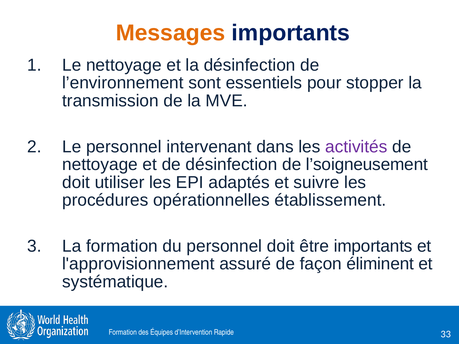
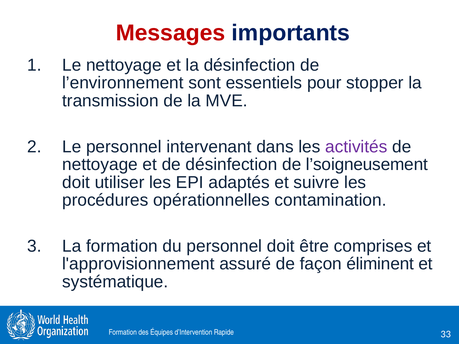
Messages colour: orange -> red
établissement: établissement -> contamination
être importants: importants -> comprises
